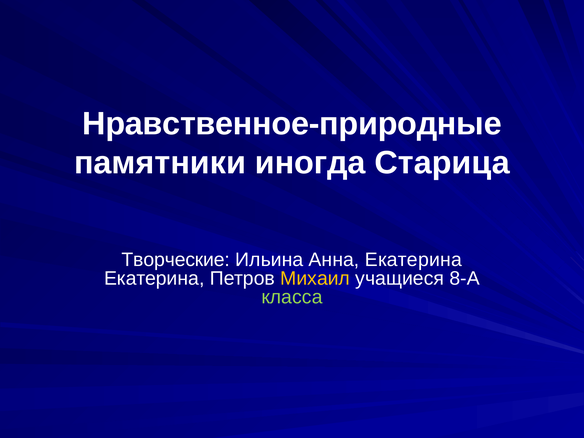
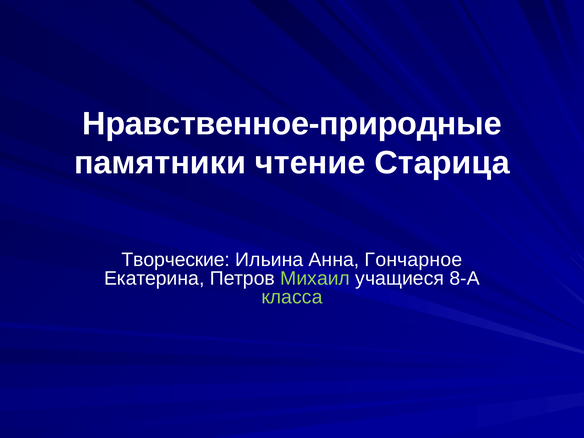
иногда: иногда -> чтение
Анна Екатерина: Екатерина -> Гончарное
Михаил colour: yellow -> light green
